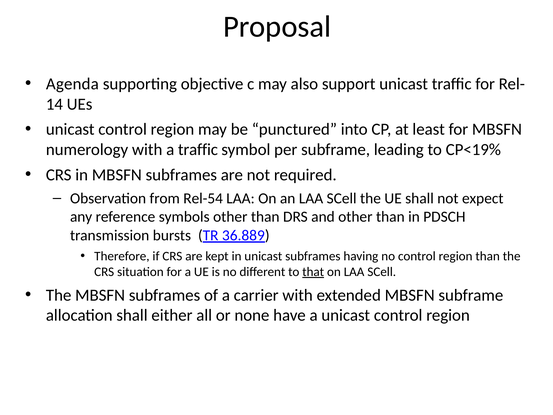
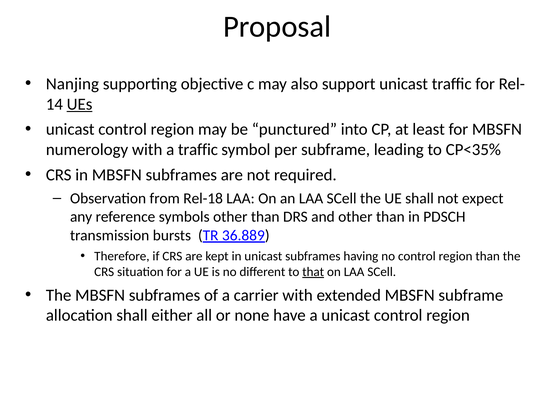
Agenda: Agenda -> Nanjing
UEs underline: none -> present
CP<19%: CP<19% -> CP<35%
Rel-54: Rel-54 -> Rel-18
